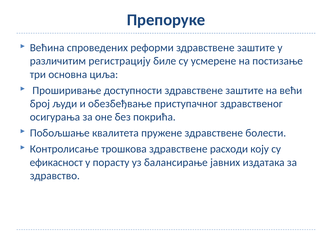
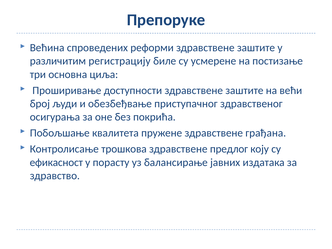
болести: болести -> грађана
расходи: расходи -> предлог
